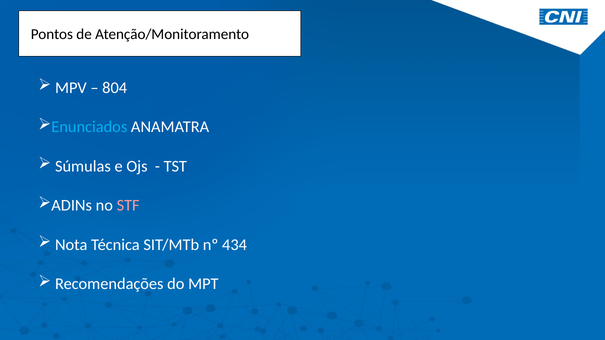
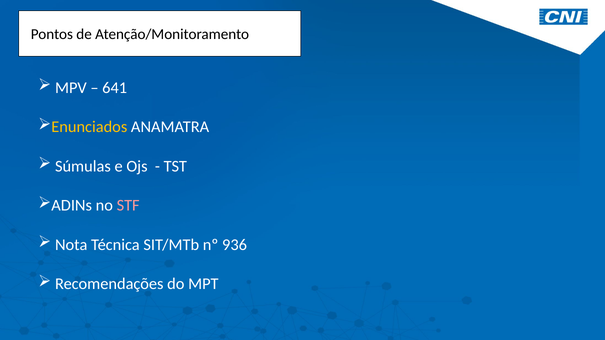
804: 804 -> 641
Enunciados colour: light blue -> yellow
434: 434 -> 936
